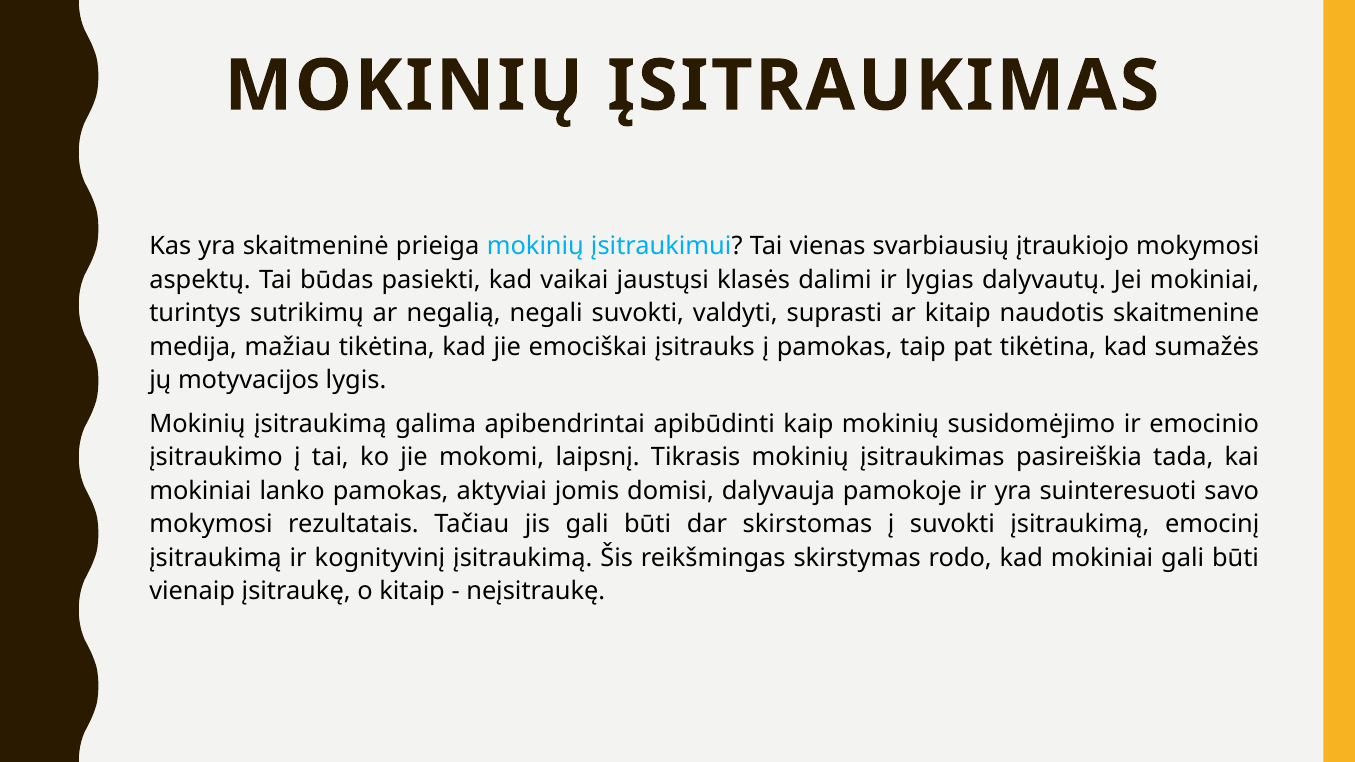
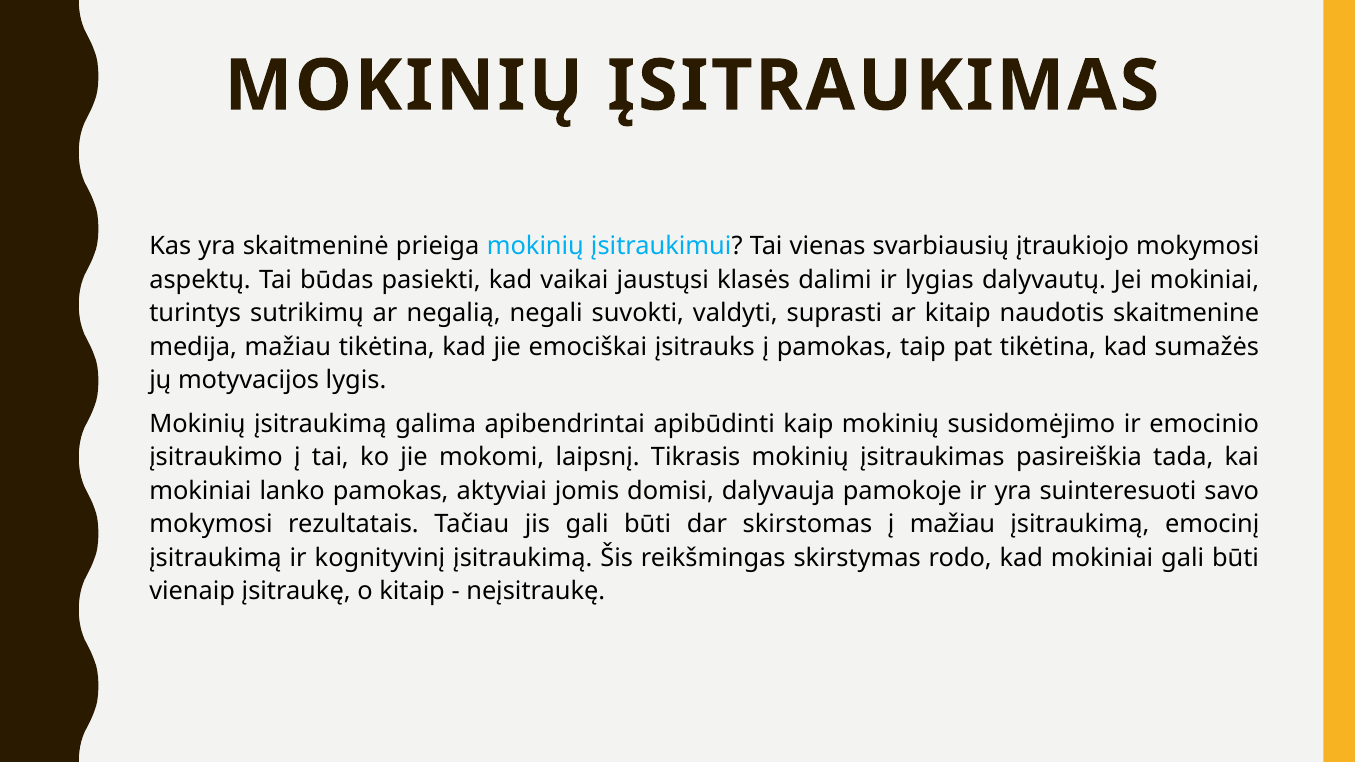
į suvokti: suvokti -> mažiau
